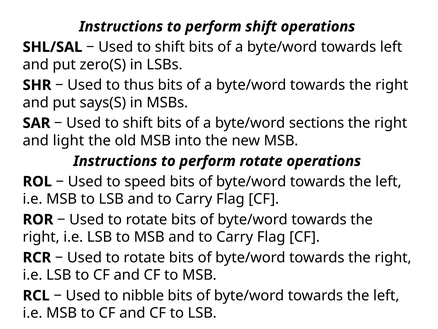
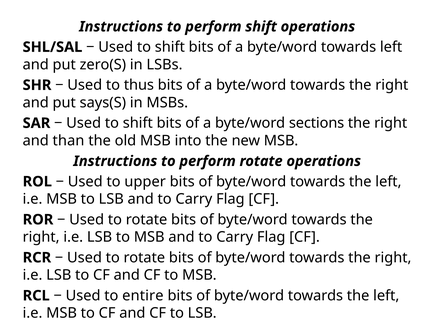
light: light -> than
speed: speed -> upper
nibble: nibble -> entire
